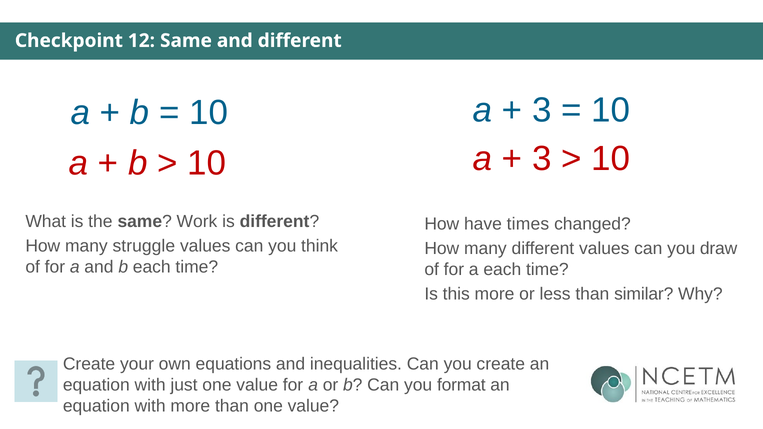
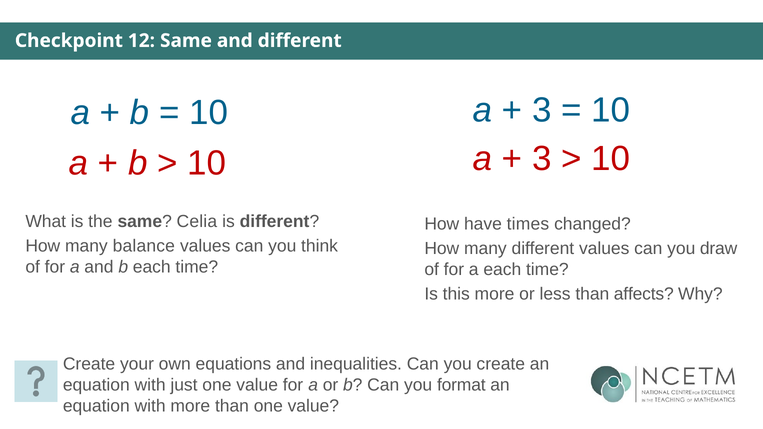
Work: Work -> Celia
struggle: struggle -> balance
similar: similar -> affects
